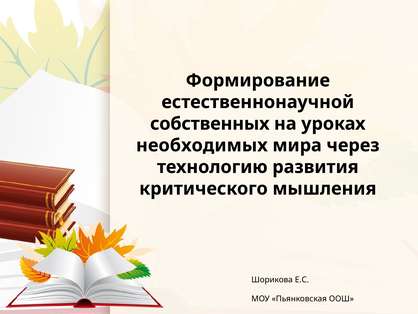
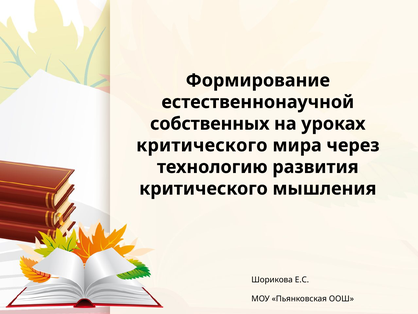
необходимых at (202, 145): необходимых -> критического
